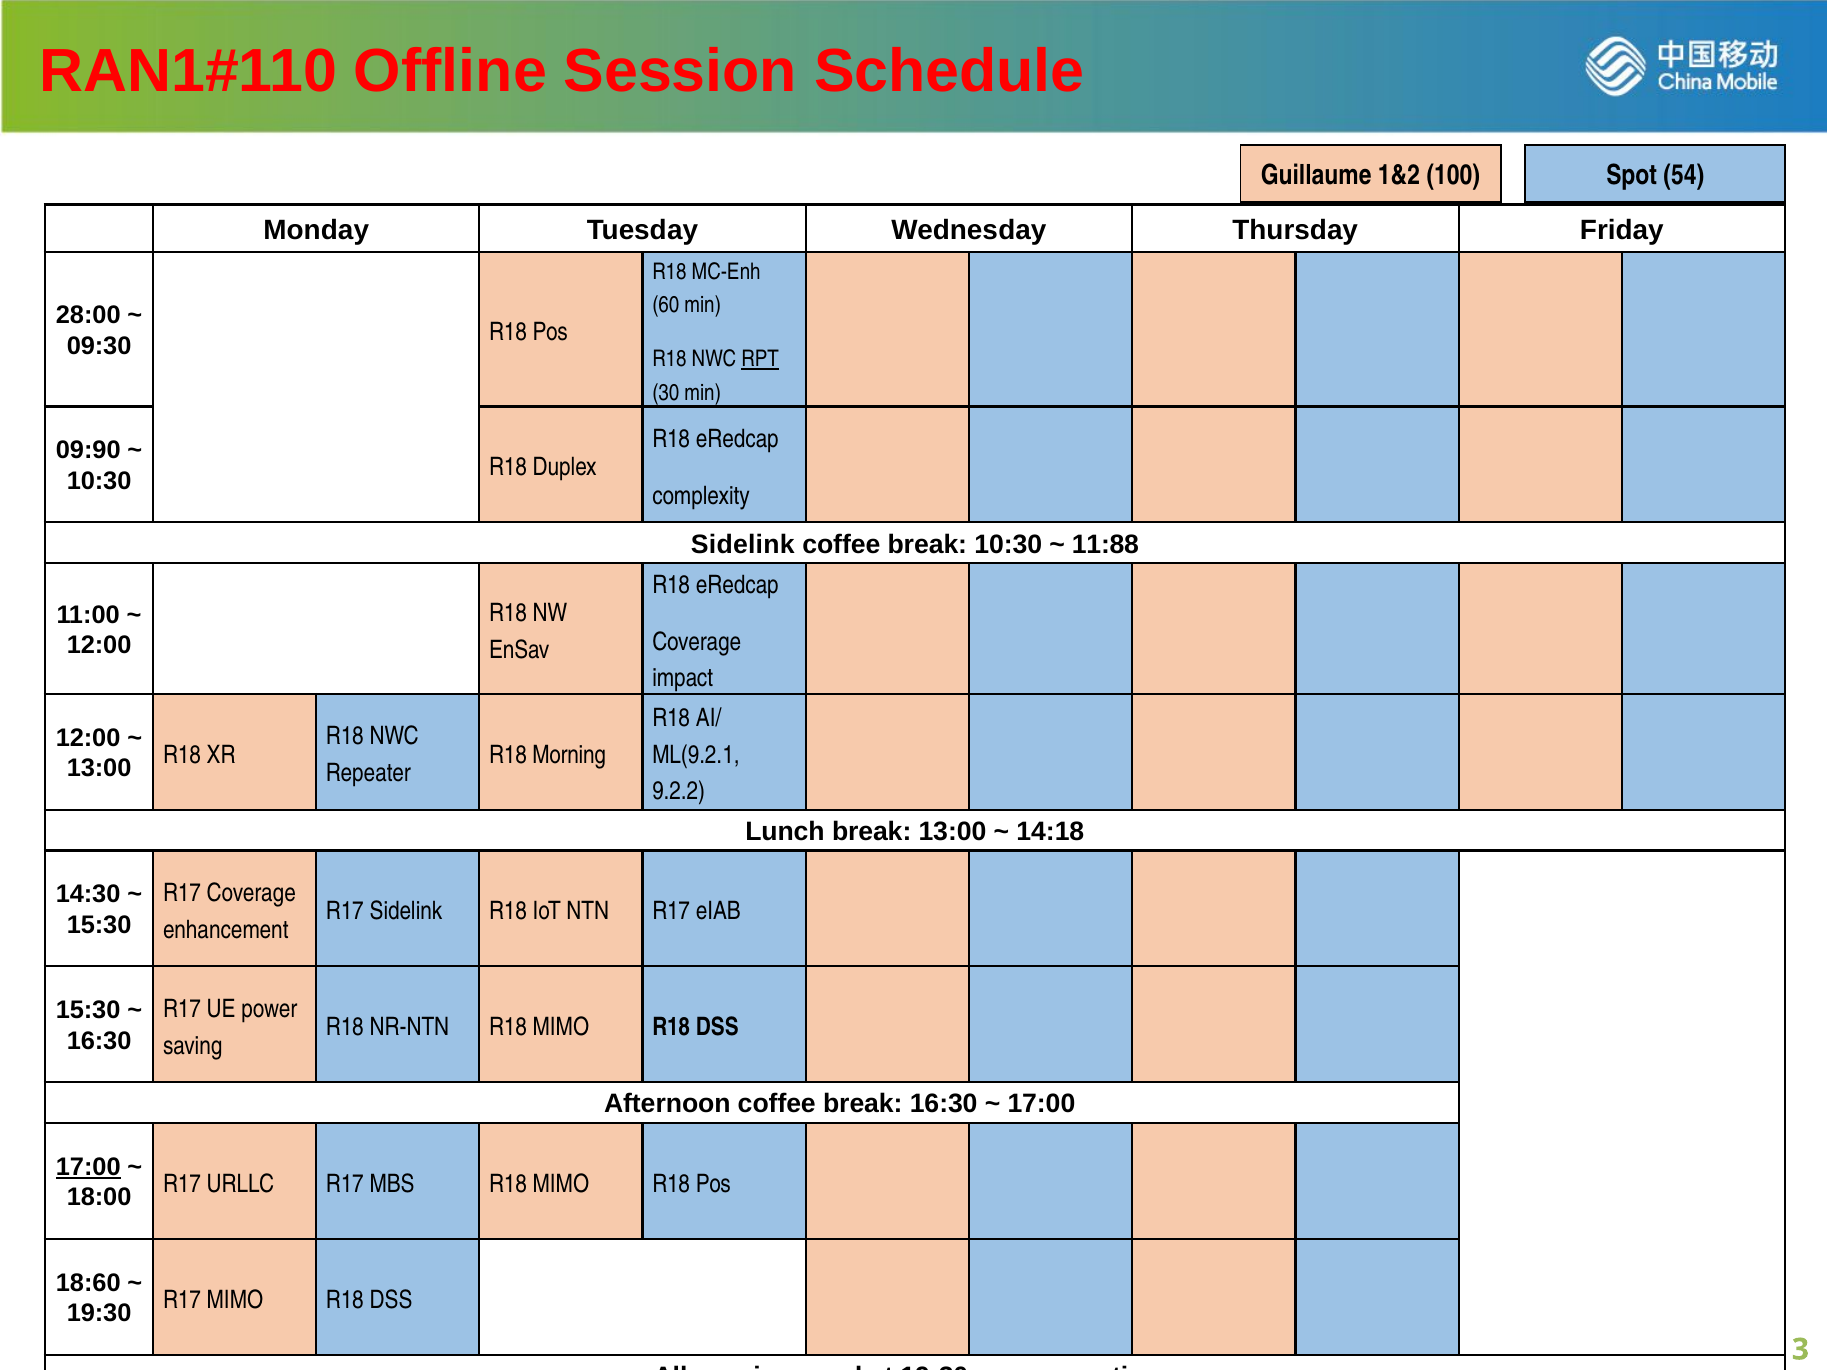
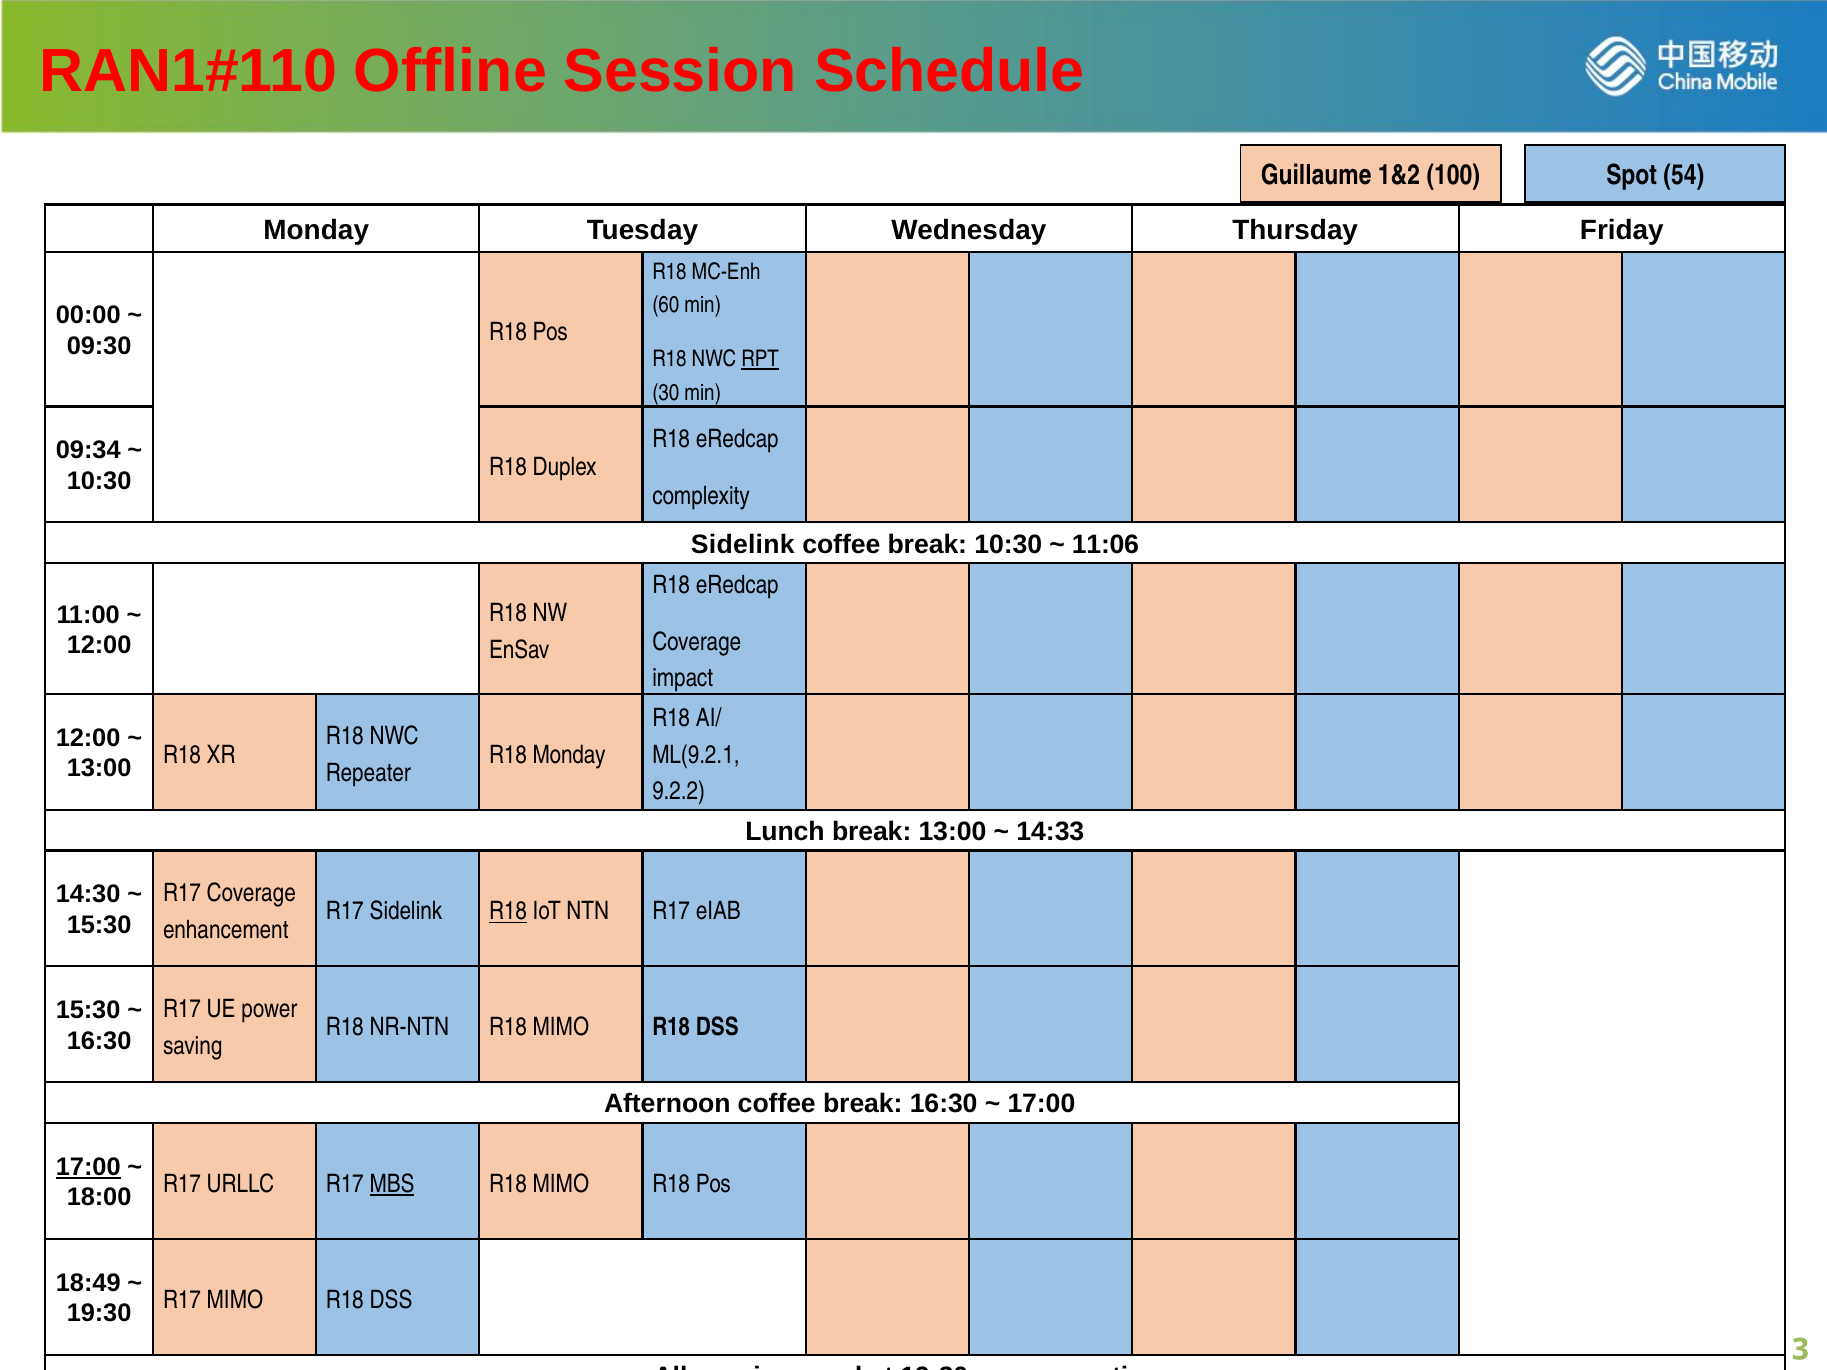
28:00: 28:00 -> 00:00
09:90: 09:90 -> 09:34
11:88: 11:88 -> 11:06
R18 Morning: Morning -> Monday
14:18: 14:18 -> 14:33
R18 at (508, 912) underline: none -> present
MBS underline: none -> present
18:60: 18:60 -> 18:49
